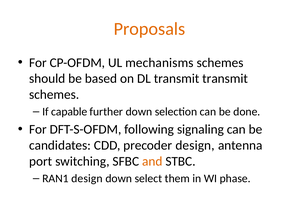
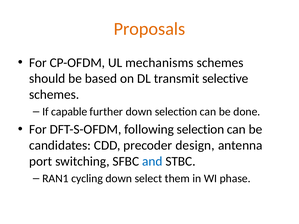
transmit transmit: transmit -> selective
following signaling: signaling -> selection
and colour: orange -> blue
RAN1 design: design -> cycling
